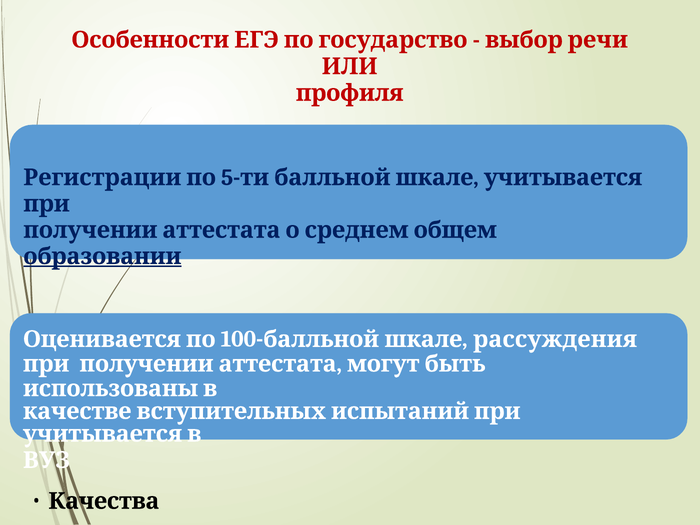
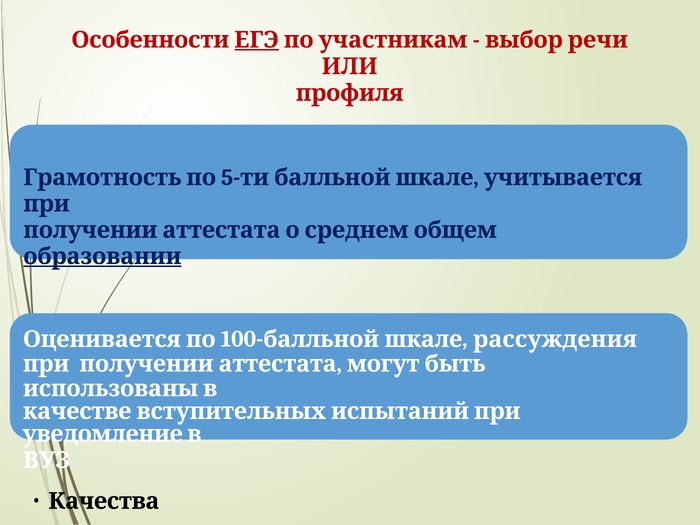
ЕГЭ underline: none -> present
государство: государство -> участникам
Регистрации: Регистрации -> Грамотность
учитывается at (103, 434): учитывается -> уведомление
